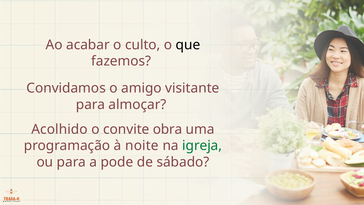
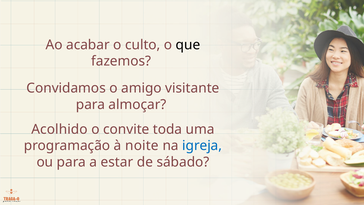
obra: obra -> toda
igreja colour: green -> blue
pode: pode -> estar
